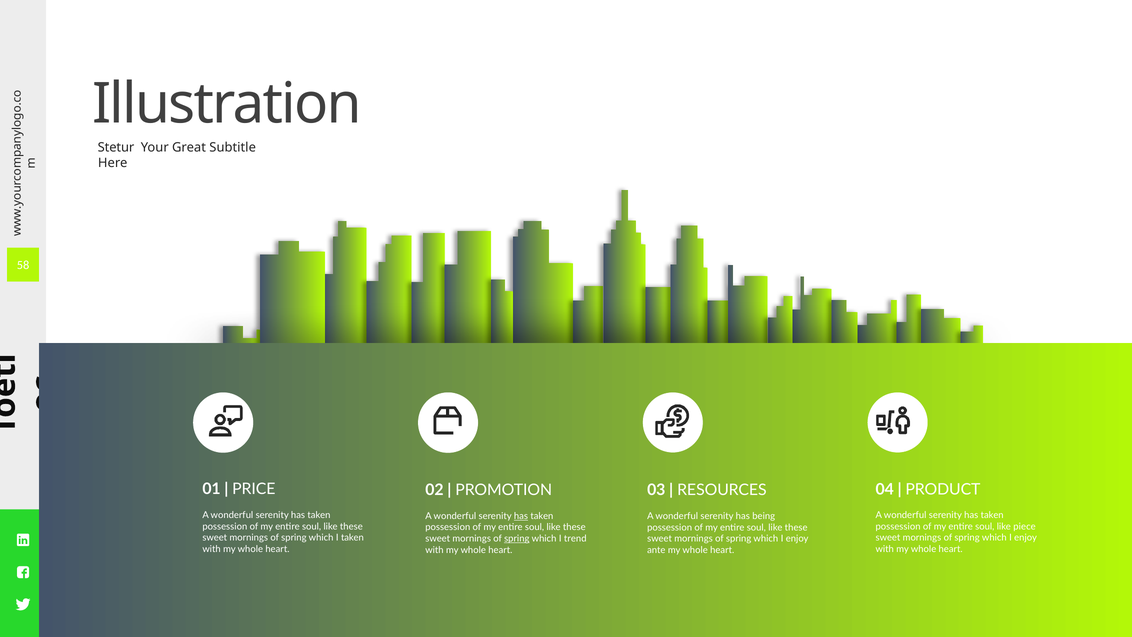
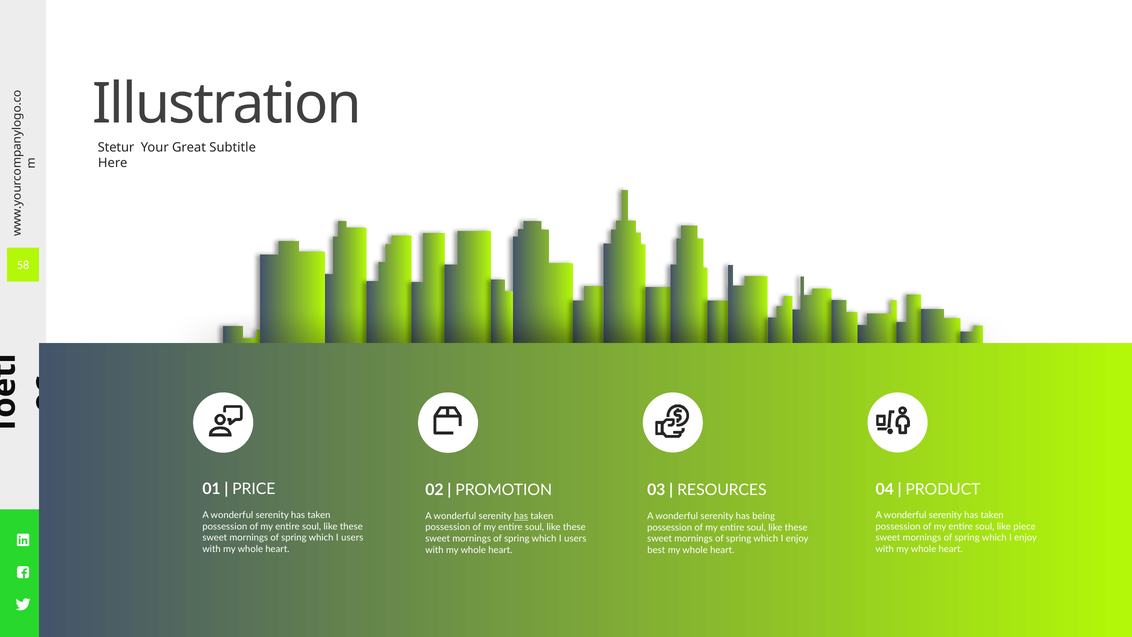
taken at (352, 538): taken -> users
spring at (517, 538) underline: present -> none
trend at (575, 538): trend -> users
ante: ante -> best
